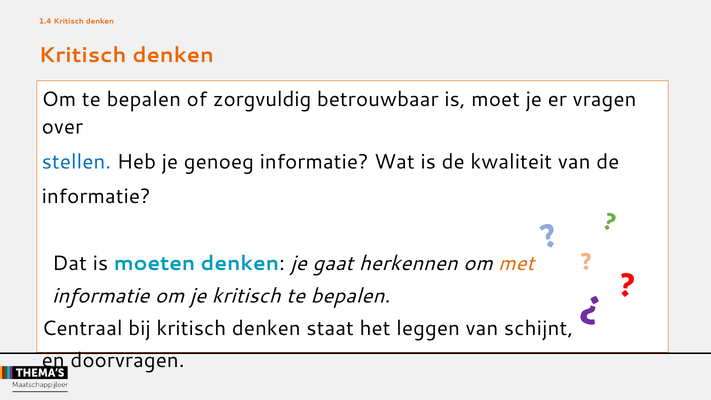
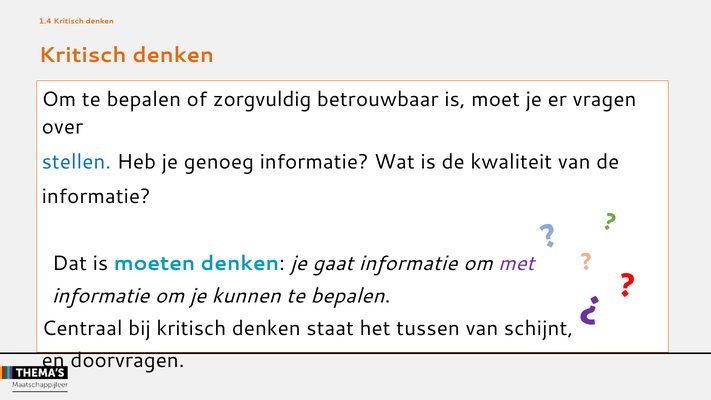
gaat herkennen: herkennen -> informatie
met colour: orange -> purple
je kritisch: kritisch -> kunnen
leggen: leggen -> tussen
